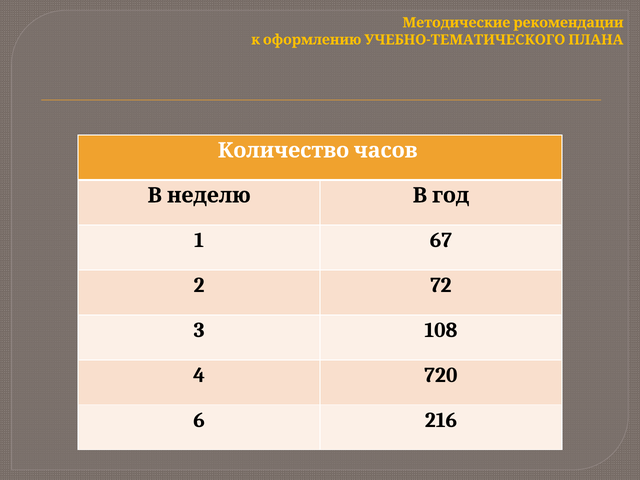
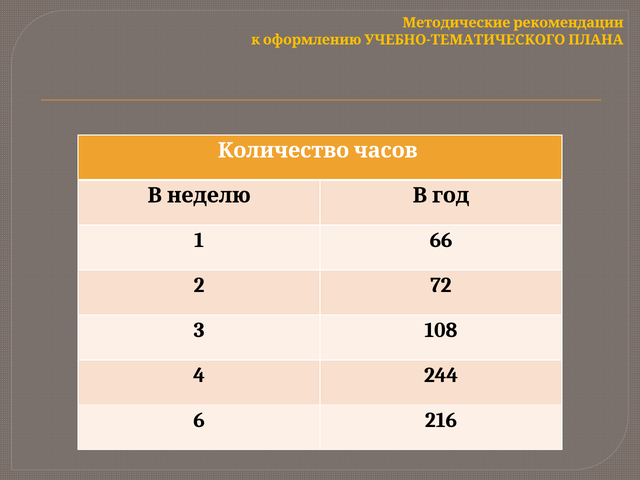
67: 67 -> 66
720: 720 -> 244
